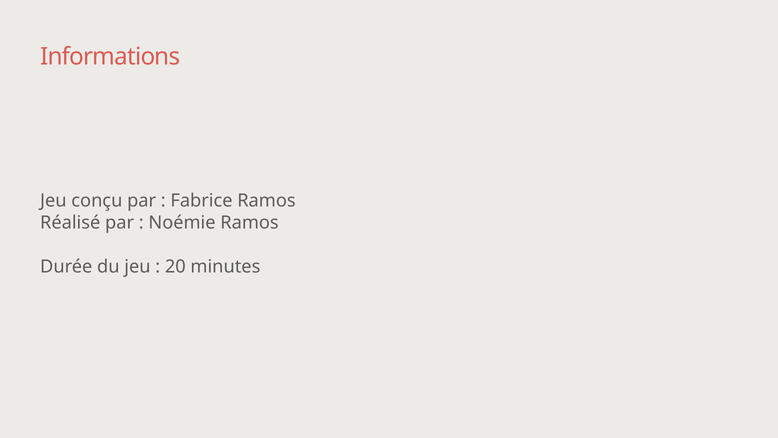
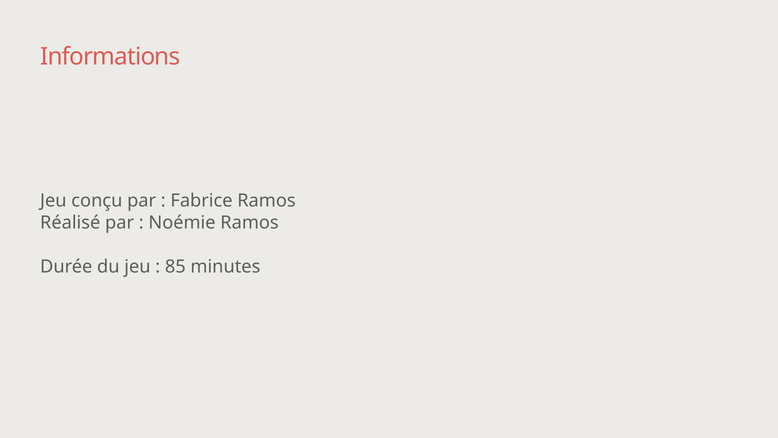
20: 20 -> 85
